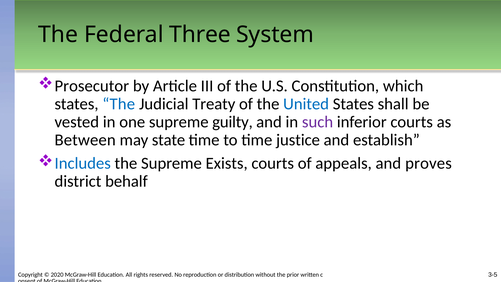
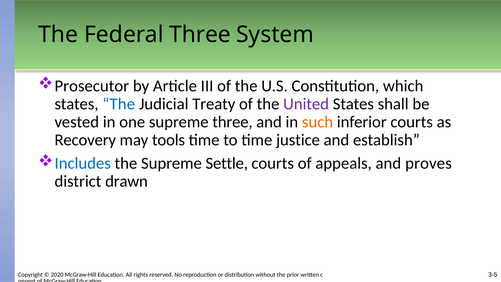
United colour: blue -> purple
supreme guilty: guilty -> three
such colour: purple -> orange
Between: Between -> Recovery
state: state -> tools
Exists: Exists -> Settle
behalf: behalf -> drawn
